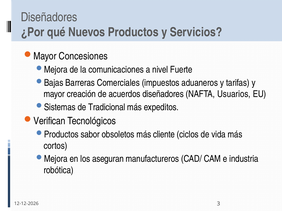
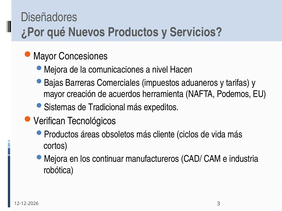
Fuerte: Fuerte -> Hacen
acuerdos diseñadores: diseñadores -> herramienta
Usuarios: Usuarios -> Podemos
sabor: sabor -> áreas
aseguran: aseguran -> continuar
